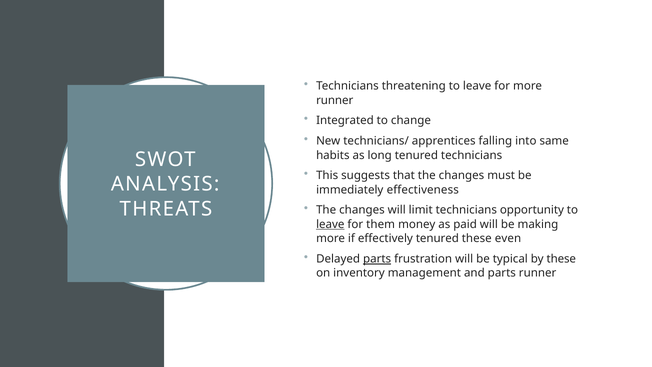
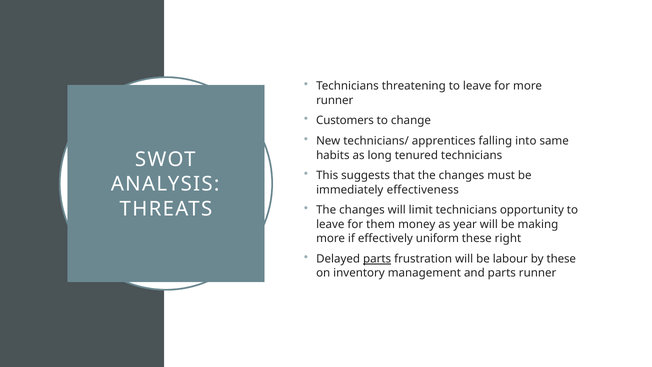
Integrated: Integrated -> Customers
leave at (330, 224) underline: present -> none
paid: paid -> year
effectively tenured: tenured -> uniform
even: even -> right
typical: typical -> labour
